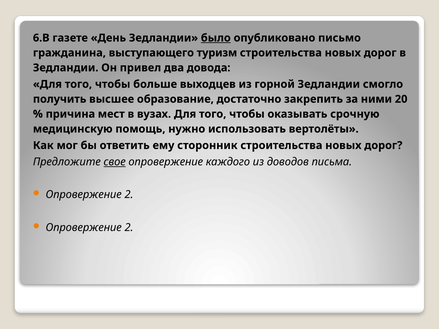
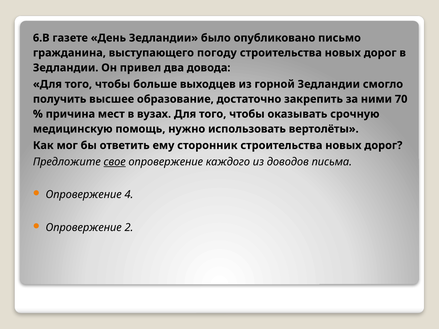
было underline: present -> none
туризм: туризм -> погоду
20: 20 -> 70
2 at (129, 195): 2 -> 4
